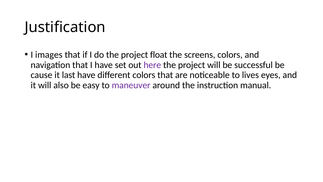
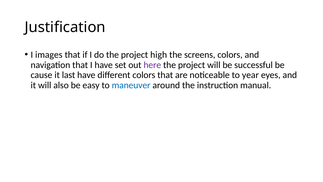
float: float -> high
lives: lives -> year
maneuver colour: purple -> blue
